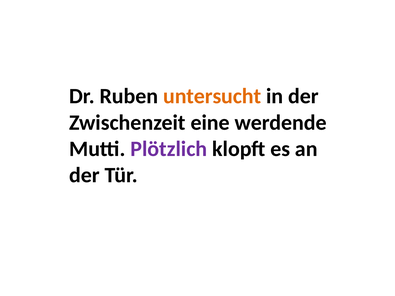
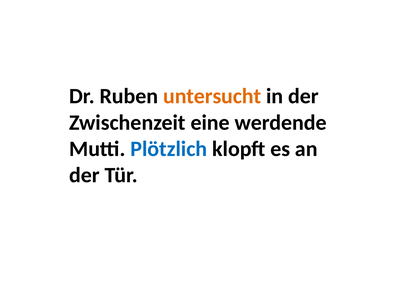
Plötzlich colour: purple -> blue
